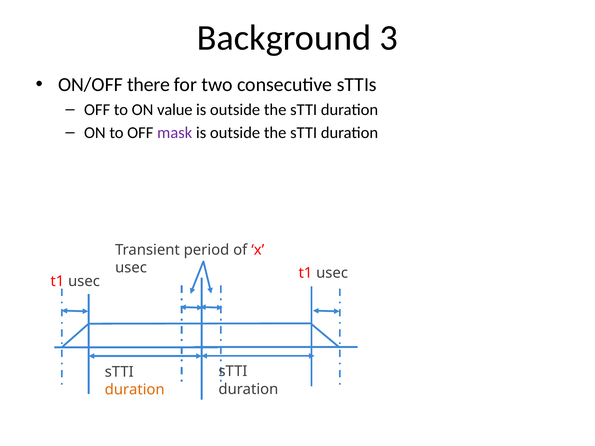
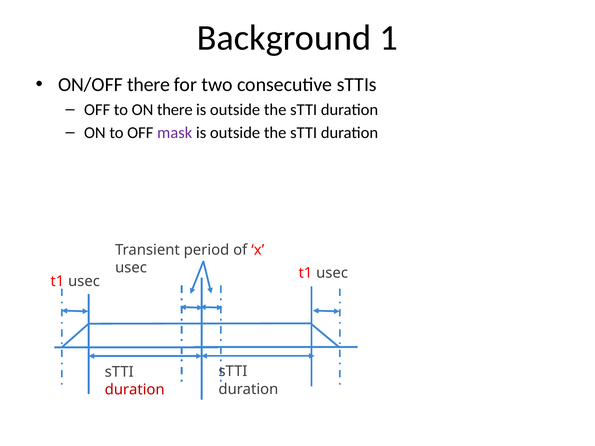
3: 3 -> 1
ON value: value -> there
duration at (135, 390) colour: orange -> red
